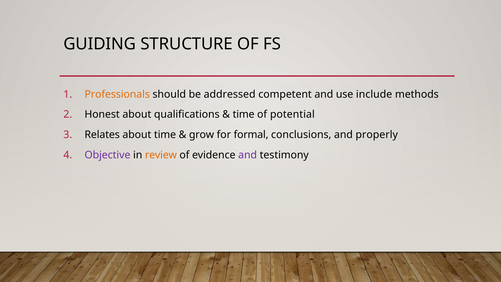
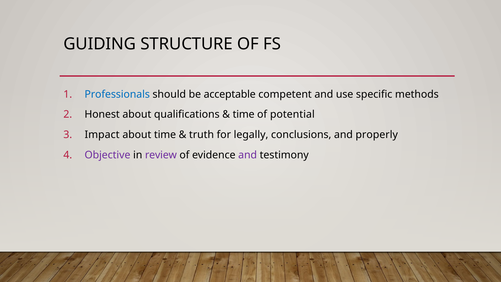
Professionals colour: orange -> blue
addressed: addressed -> acceptable
include: include -> specific
Relates: Relates -> Impact
grow: grow -> truth
formal: formal -> legally
review colour: orange -> purple
